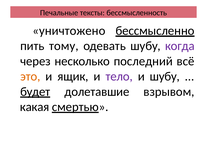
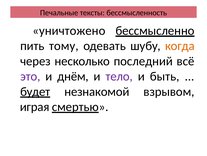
когда colour: purple -> orange
это colour: orange -> purple
ящик: ящик -> днём
и шубу: шубу -> быть
долетавшие: долетавшие -> незнакомой
какая: какая -> играя
